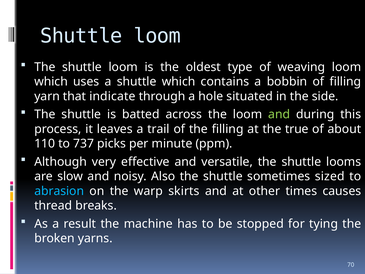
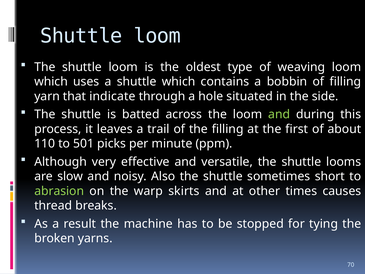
true: true -> first
737: 737 -> 501
sized: sized -> short
abrasion colour: light blue -> light green
